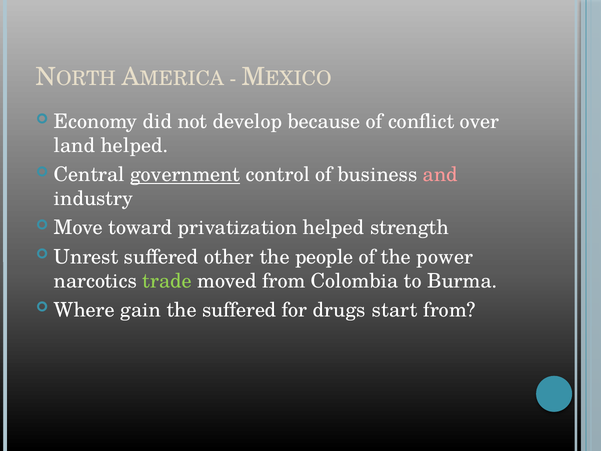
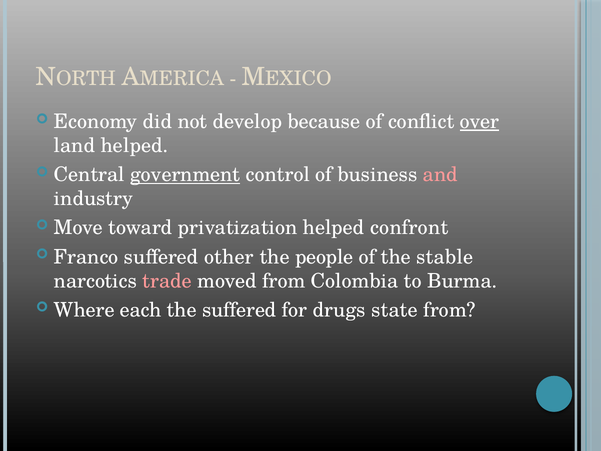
over underline: none -> present
strength: strength -> confront
Unrest: Unrest -> Franco
power: power -> stable
trade colour: light green -> pink
gain: gain -> each
start: start -> state
